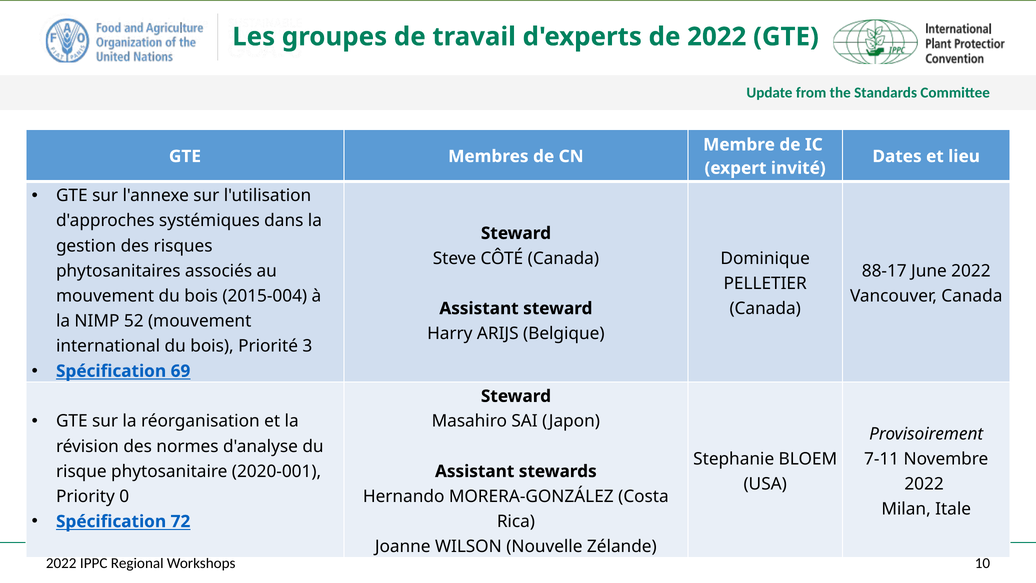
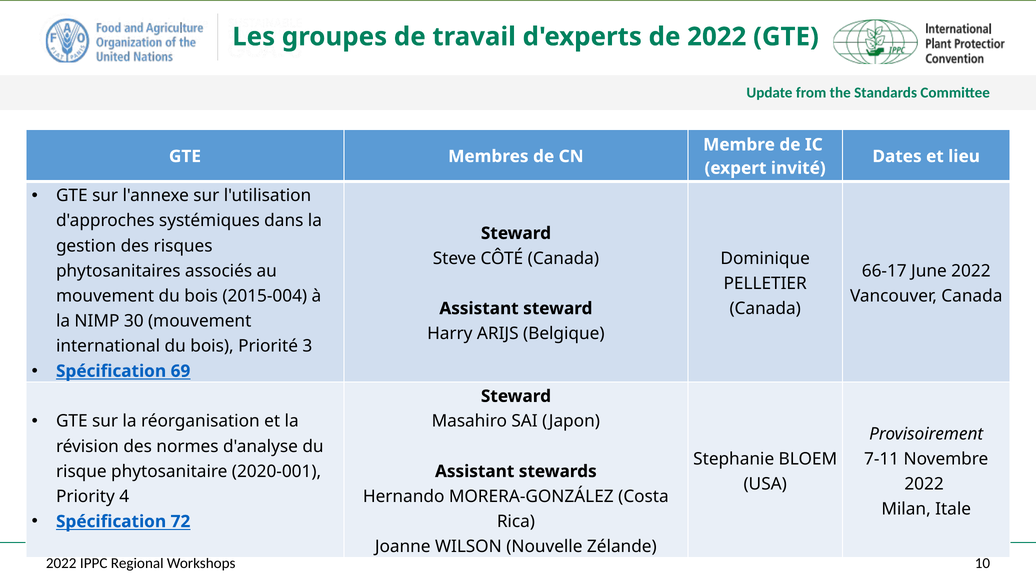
88-17: 88-17 -> 66-17
52: 52 -> 30
0: 0 -> 4
